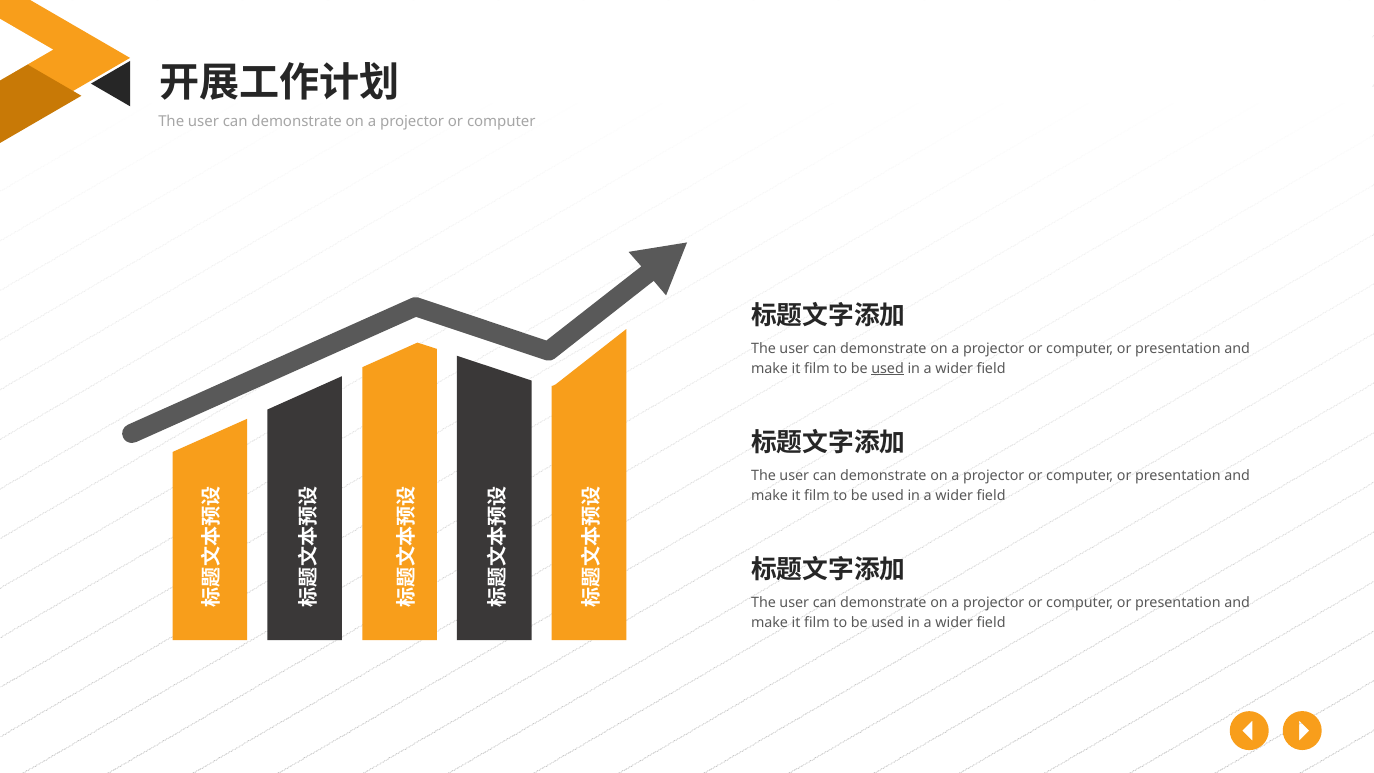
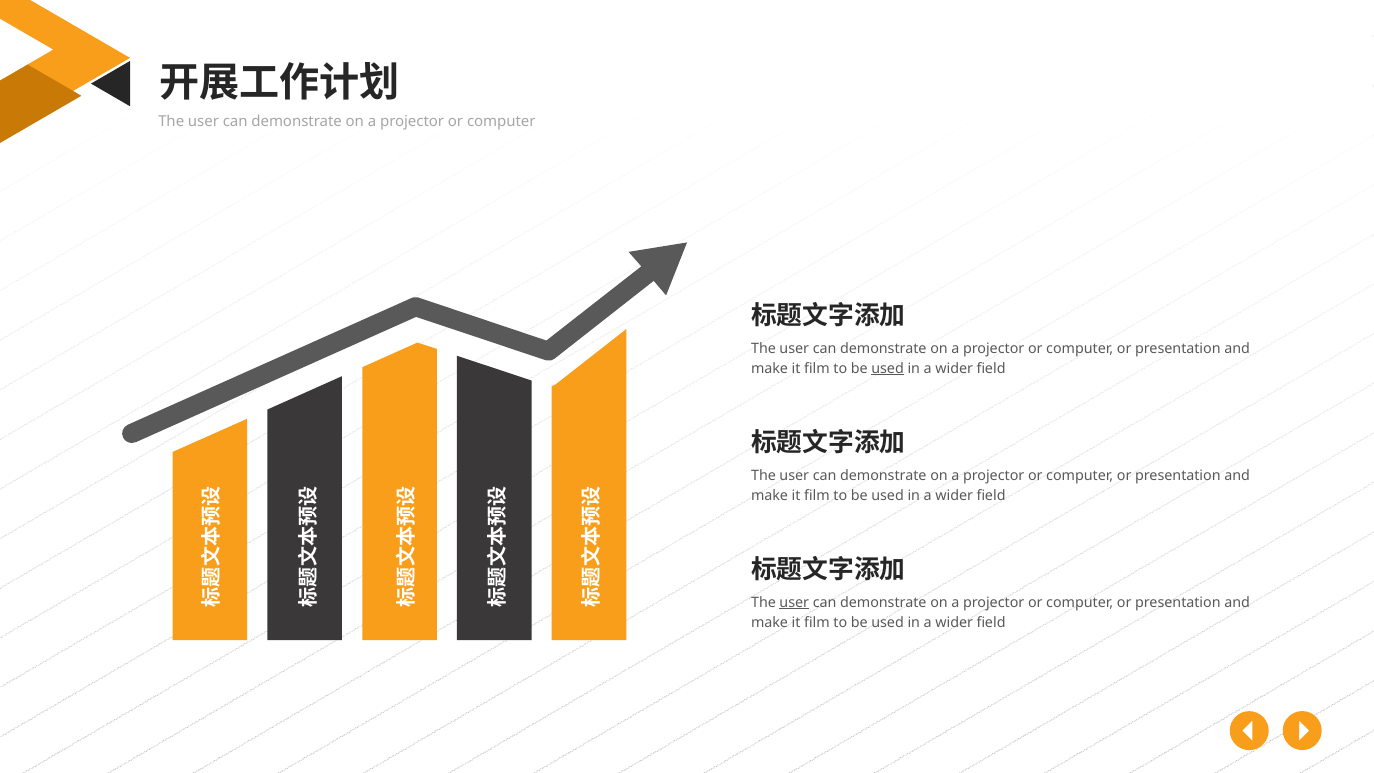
user at (794, 603) underline: none -> present
